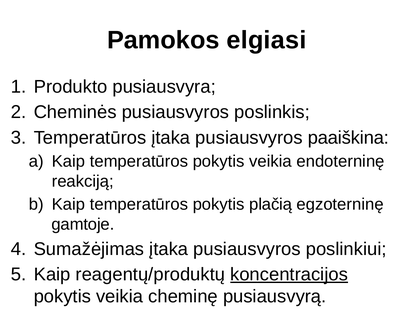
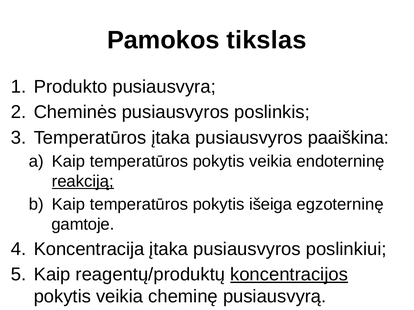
elgiasi: elgiasi -> tikslas
reakciją underline: none -> present
plačią: plačią -> išeiga
Sumažėjimas: Sumažėjimas -> Koncentracija
